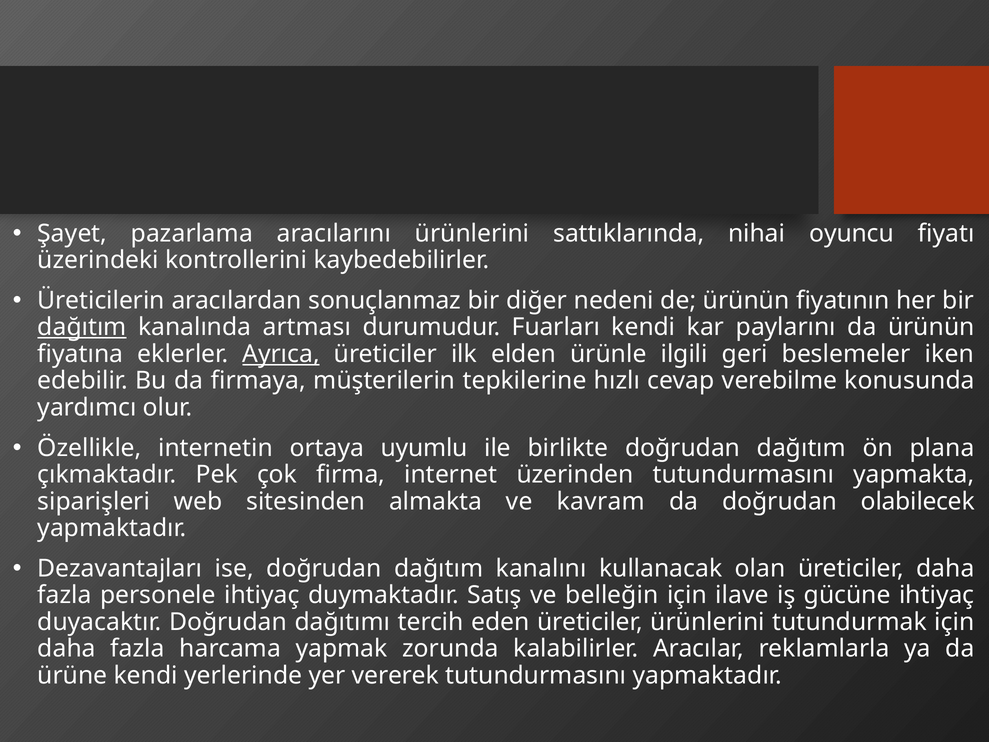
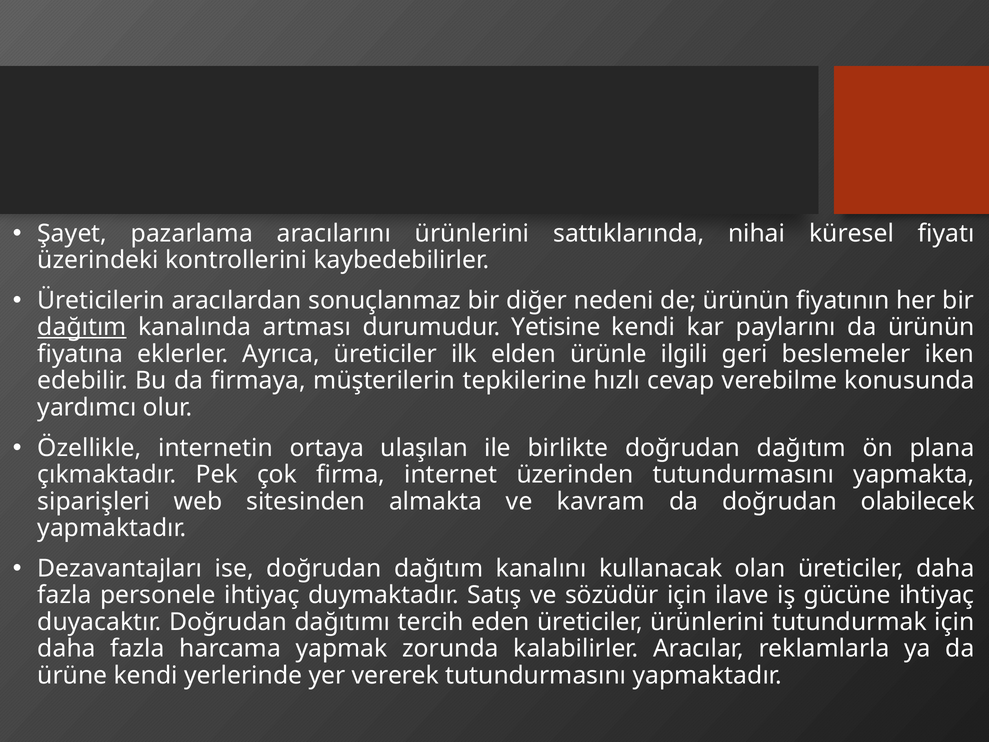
oyuncu: oyuncu -> küresel
Fuarları: Fuarları -> Yetisine
Ayrıca underline: present -> none
uyumlu: uyumlu -> ulaşılan
belleğin: belleğin -> sözüdür
